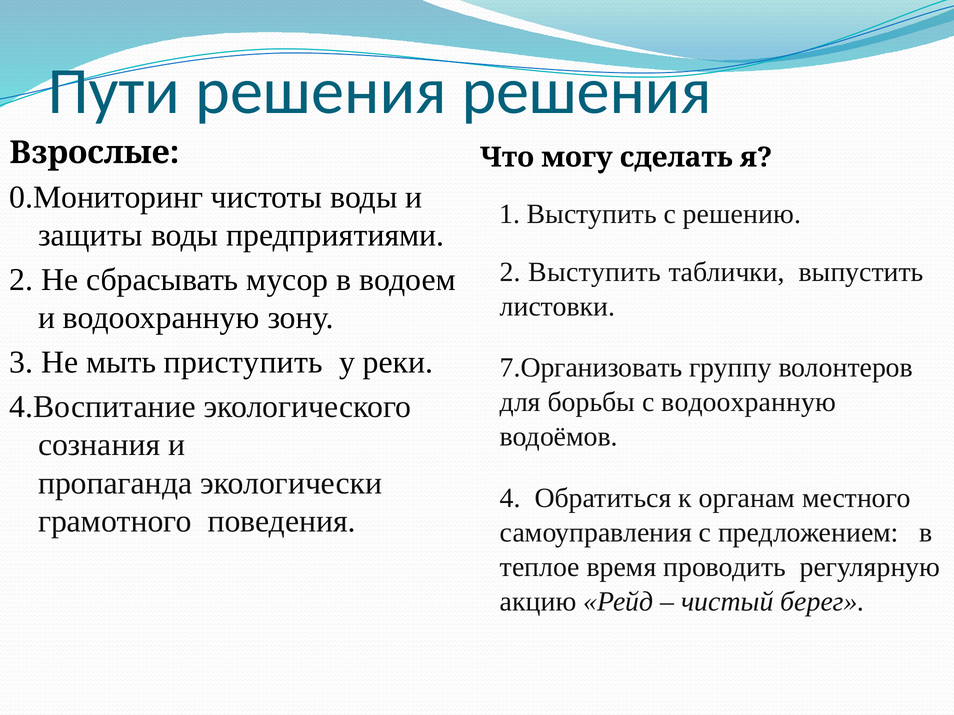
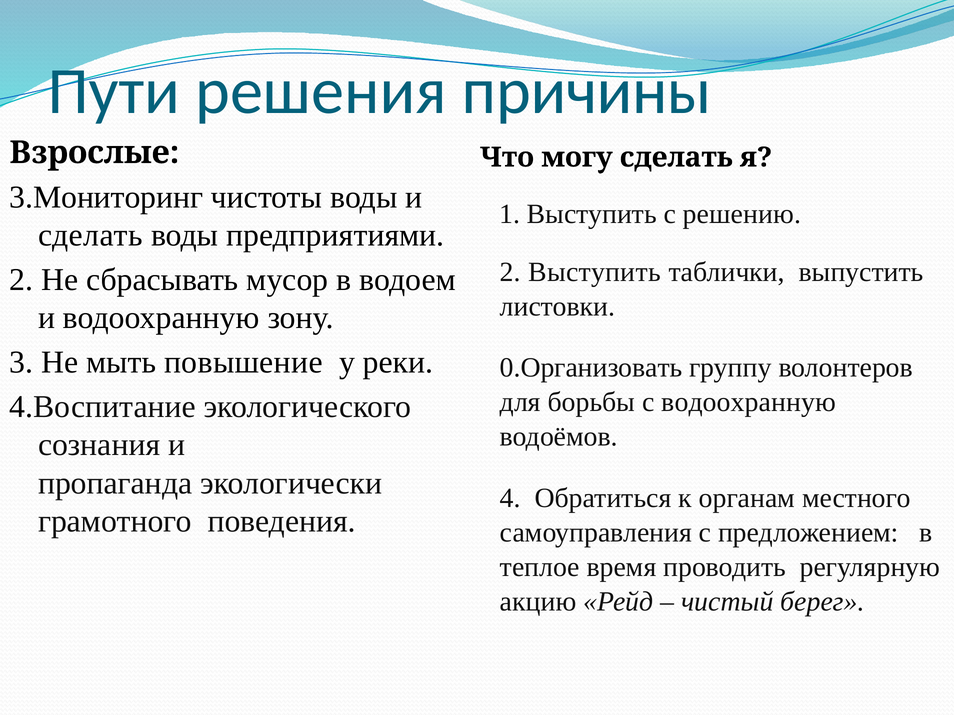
решения решения: решения -> причины
0.Мониторинг: 0.Мониторинг -> 3.Мониторинг
защиты at (90, 235): защиты -> сделать
приступить: приступить -> повышение
7.Организовать: 7.Организовать -> 0.Организовать
